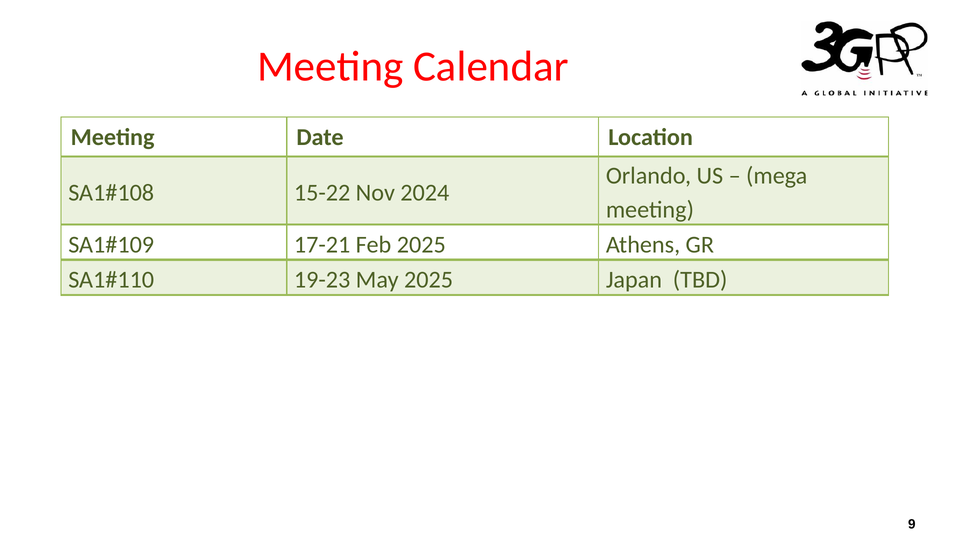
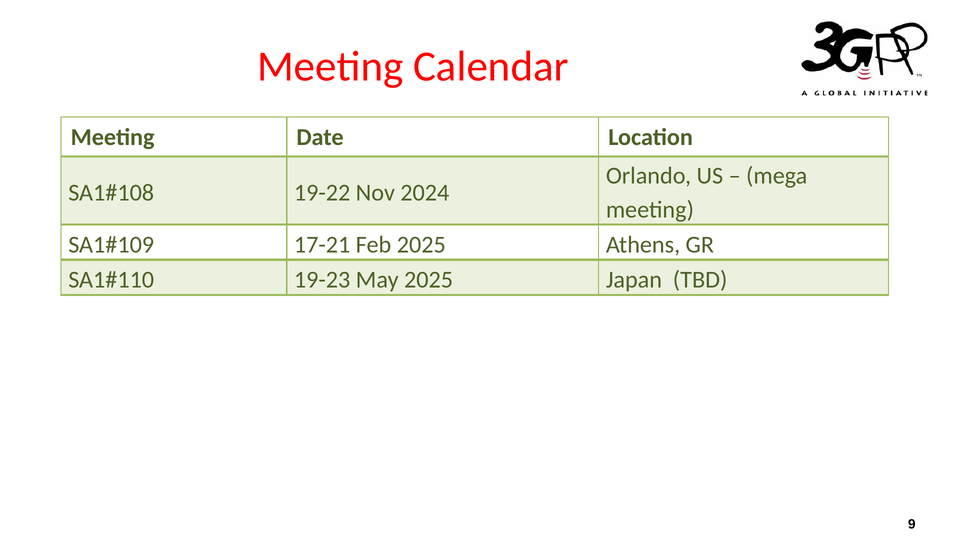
15-22: 15-22 -> 19-22
